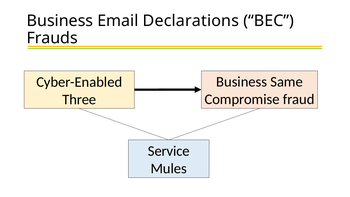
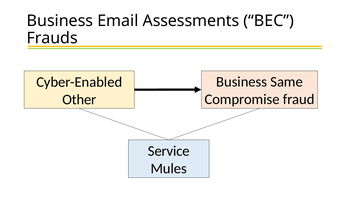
Declarations: Declarations -> Assessments
Three: Three -> Other
